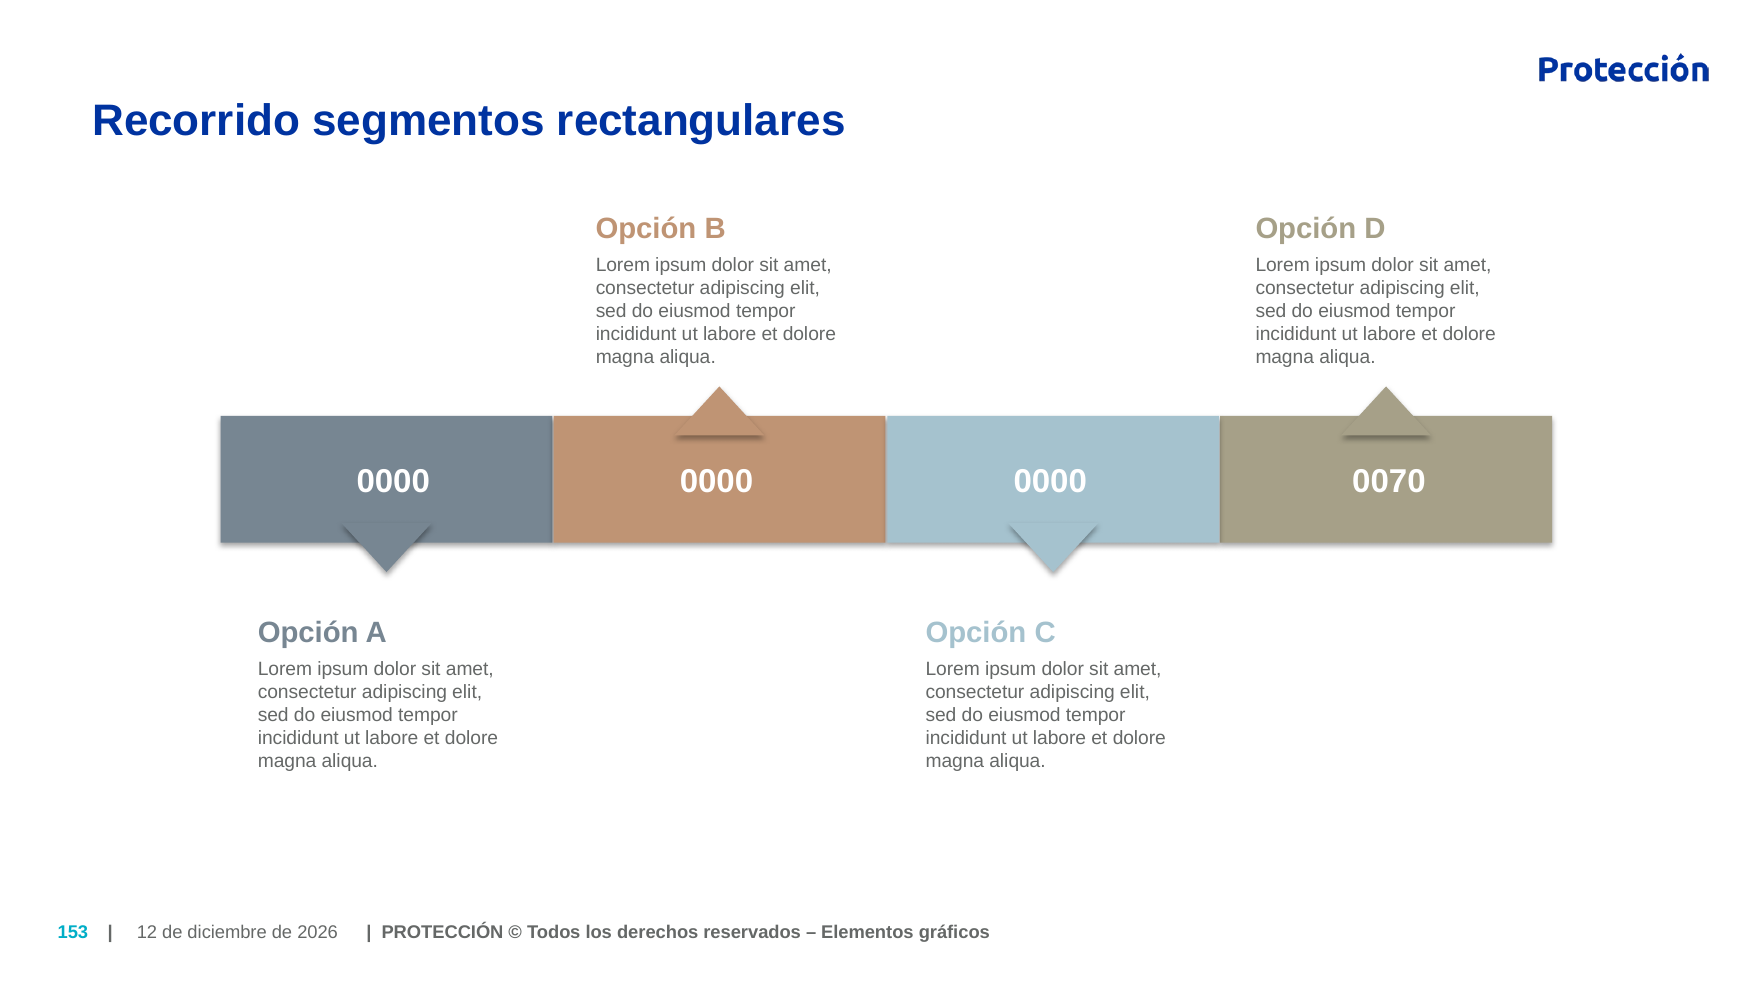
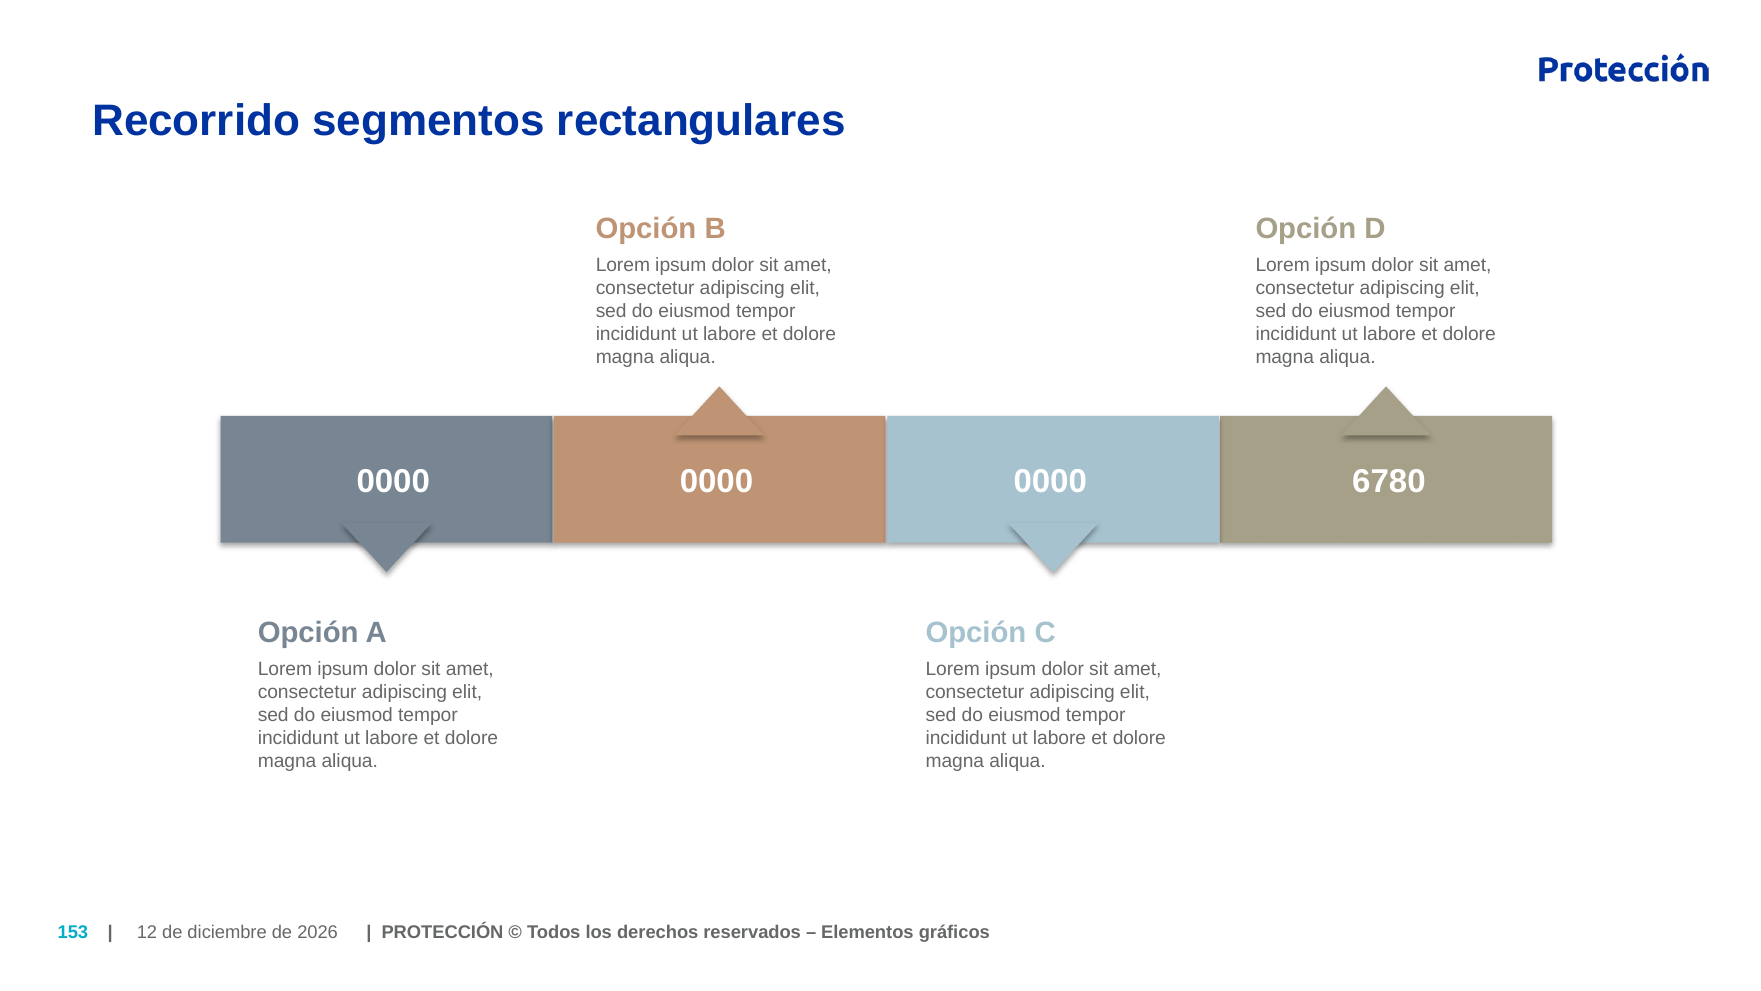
0070: 0070 -> 6780
